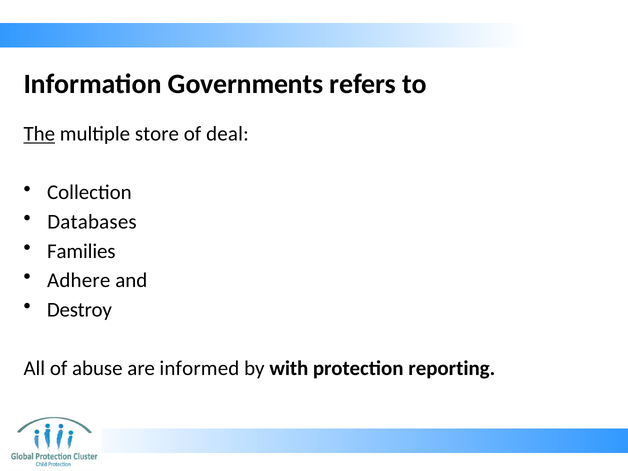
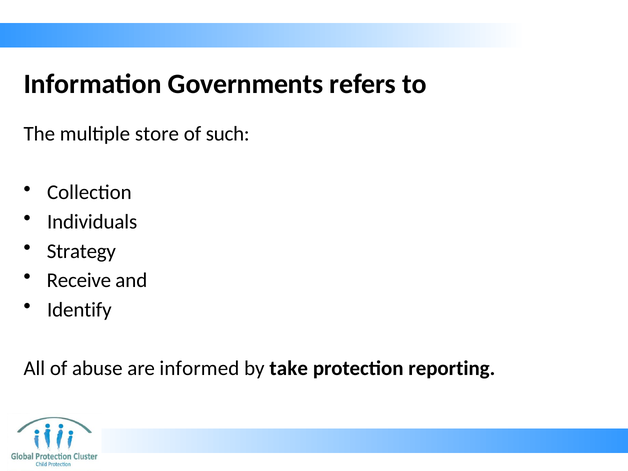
The underline: present -> none
deal: deal -> such
Databases: Databases -> Individuals
Families: Families -> Strategy
Adhere: Adhere -> Receive
Destroy: Destroy -> Identify
with: with -> take
